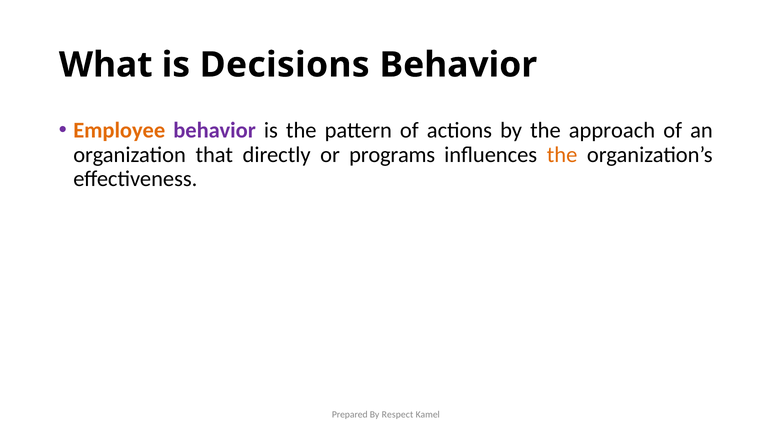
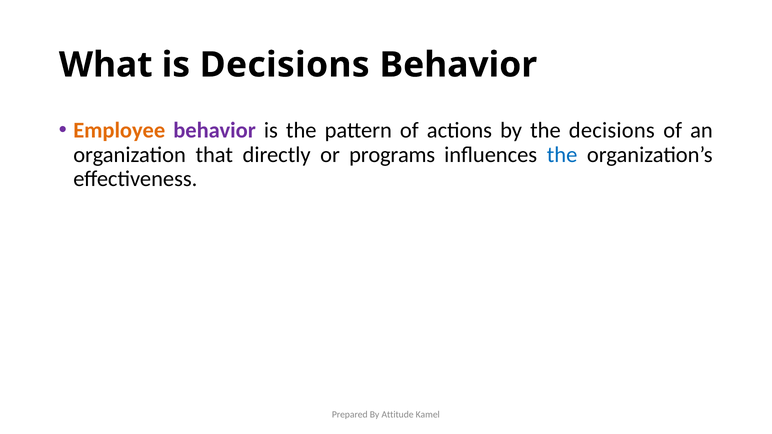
the approach: approach -> decisions
the at (562, 155) colour: orange -> blue
Respect: Respect -> Attitude
